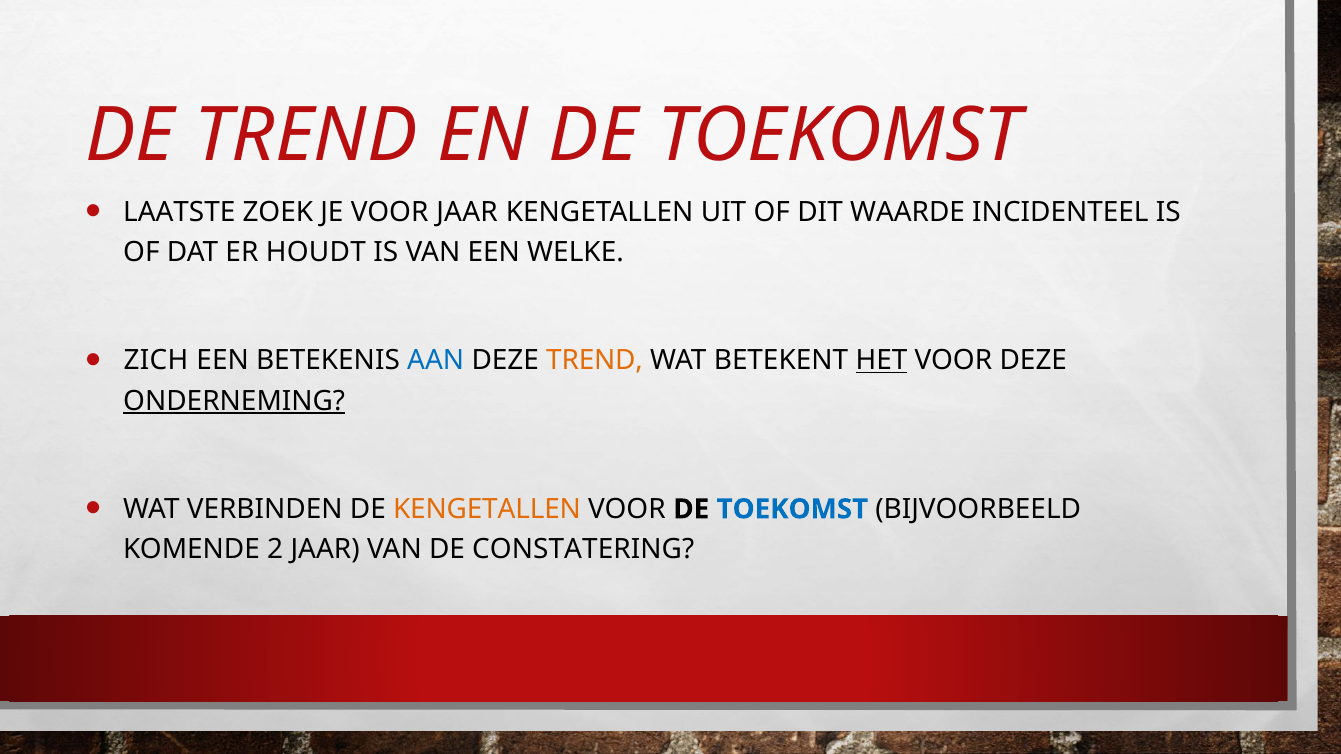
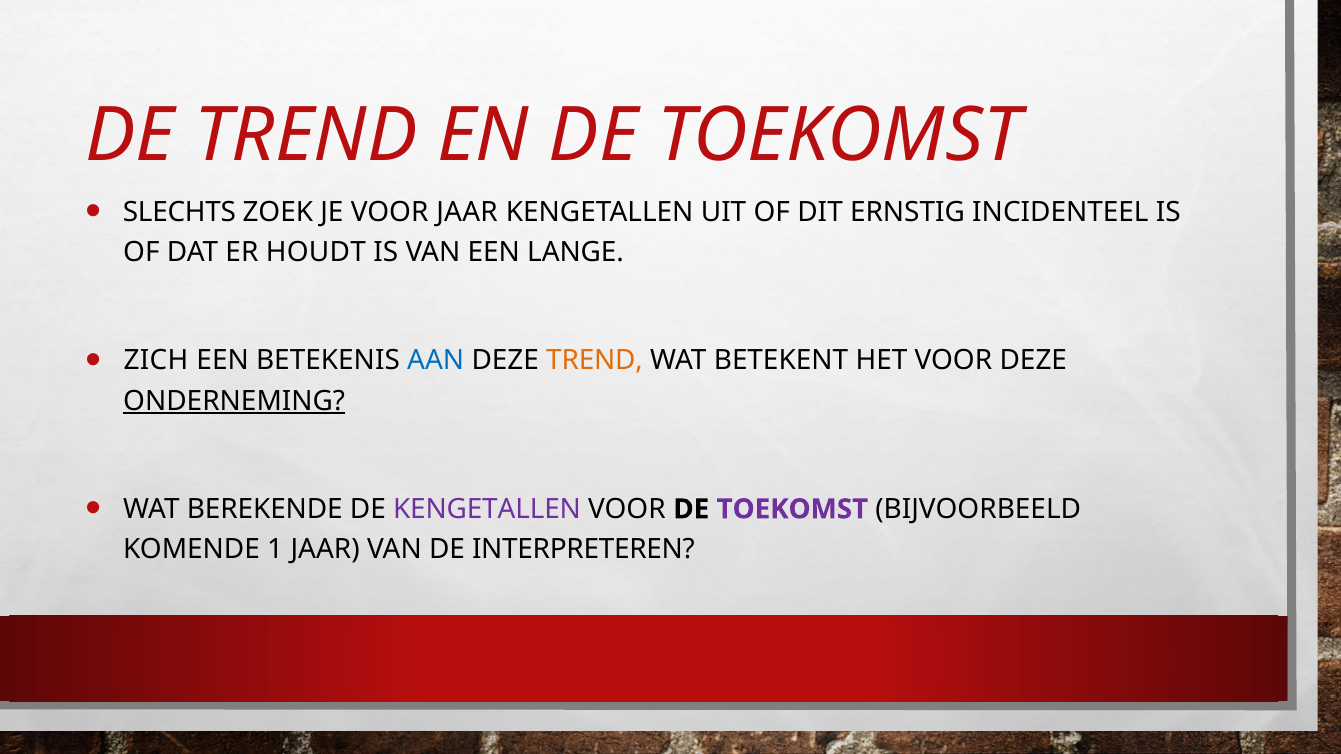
LAATSTE: LAATSTE -> SLECHTS
WAARDE: WAARDE -> ERNSTIG
WELKE: WELKE -> LANGE
HET underline: present -> none
VERBINDEN: VERBINDEN -> BEREKENDE
KENGETALLEN at (487, 509) colour: orange -> purple
TOEKOMST at (792, 509) colour: blue -> purple
2: 2 -> 1
CONSTATERING: CONSTATERING -> INTERPRETEREN
